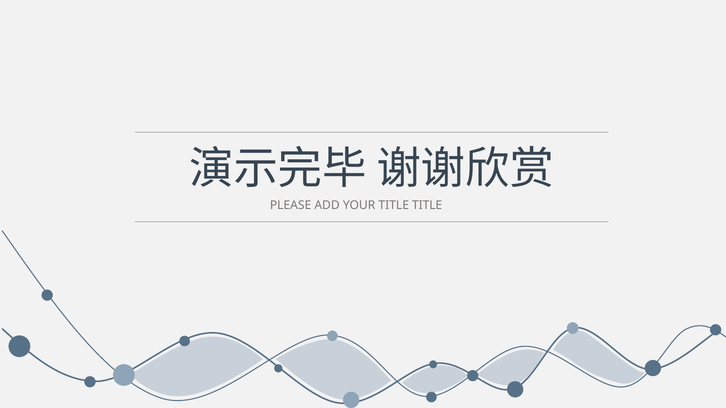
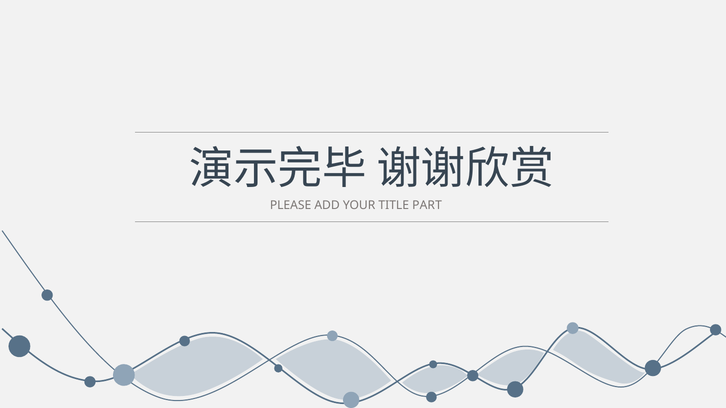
TITLE TITLE: TITLE -> PART
